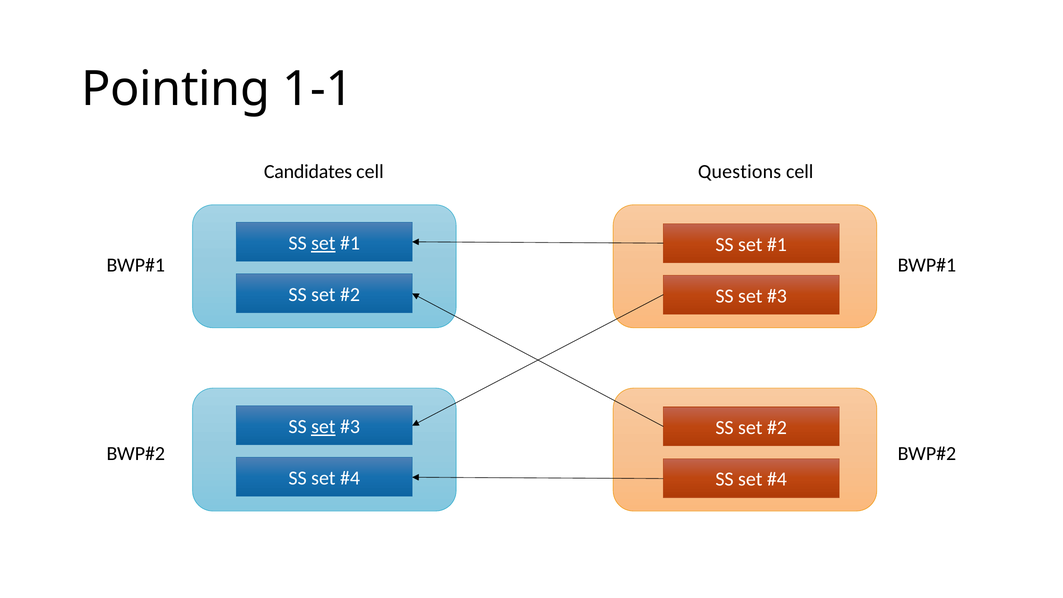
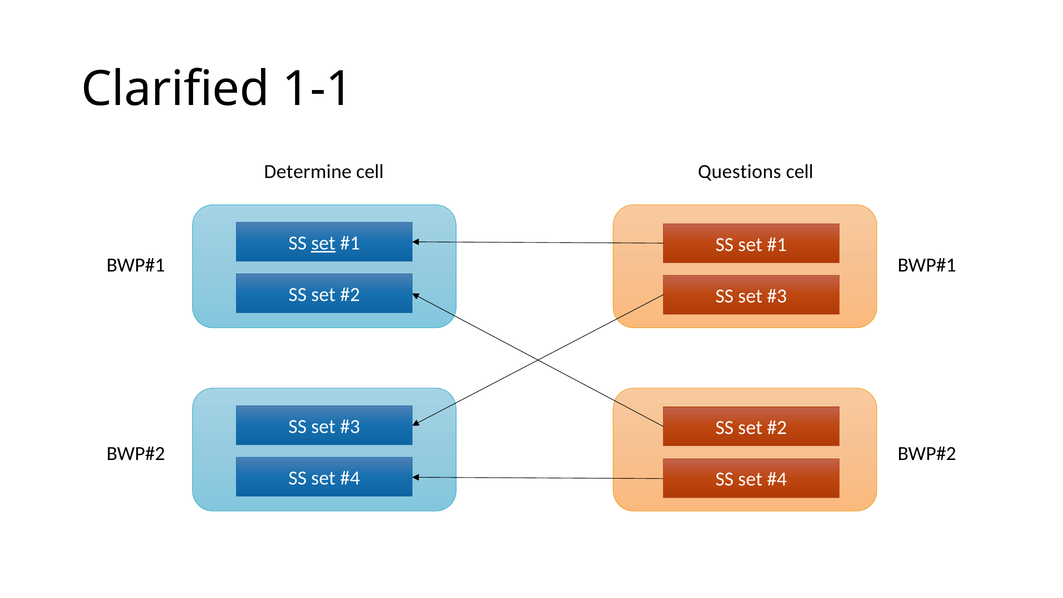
Pointing: Pointing -> Clarified
Candidates: Candidates -> Determine
set at (323, 427) underline: present -> none
